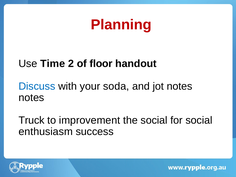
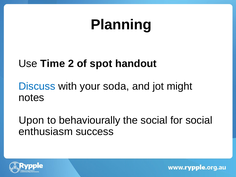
Planning colour: red -> black
floor: floor -> spot
jot notes: notes -> might
Truck: Truck -> Upon
improvement: improvement -> behaviourally
